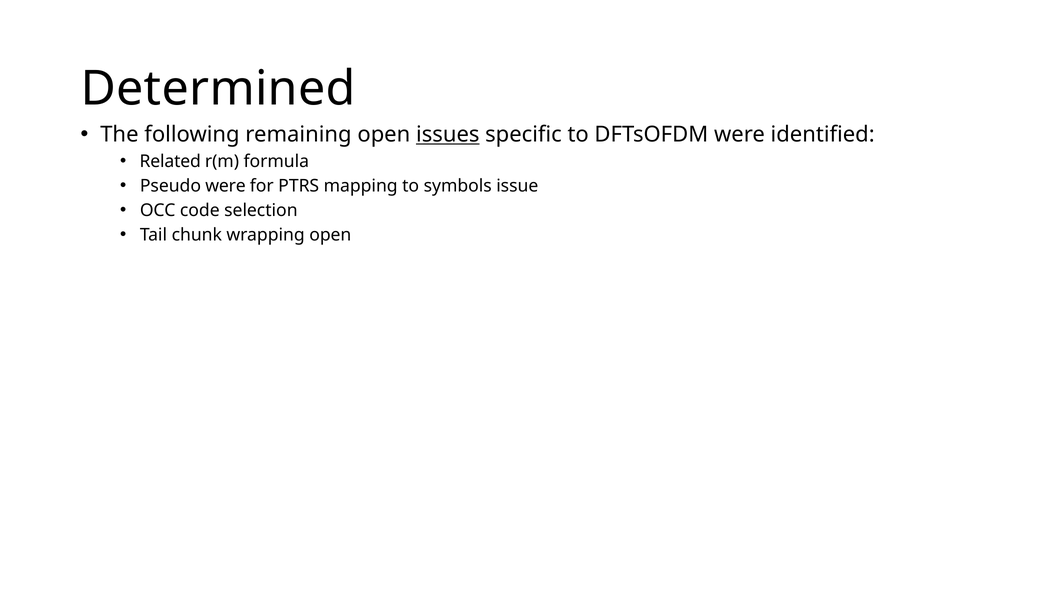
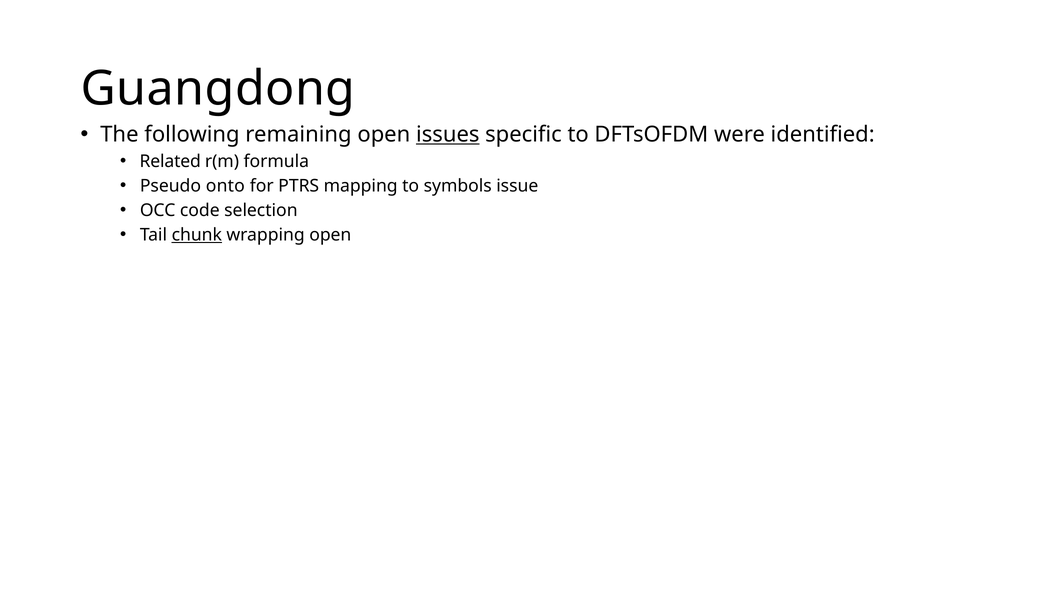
Determined: Determined -> Guangdong
Pseudo were: were -> onto
chunk underline: none -> present
